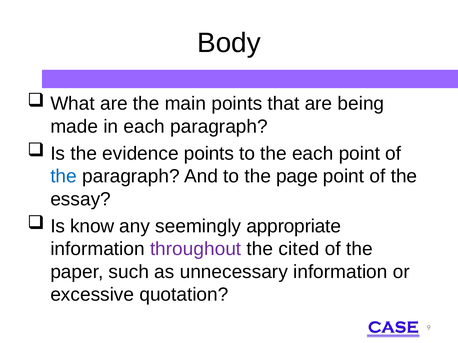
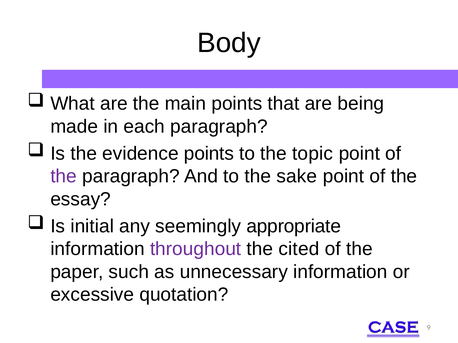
the each: each -> topic
the at (64, 177) colour: blue -> purple
page: page -> sake
know: know -> initial
